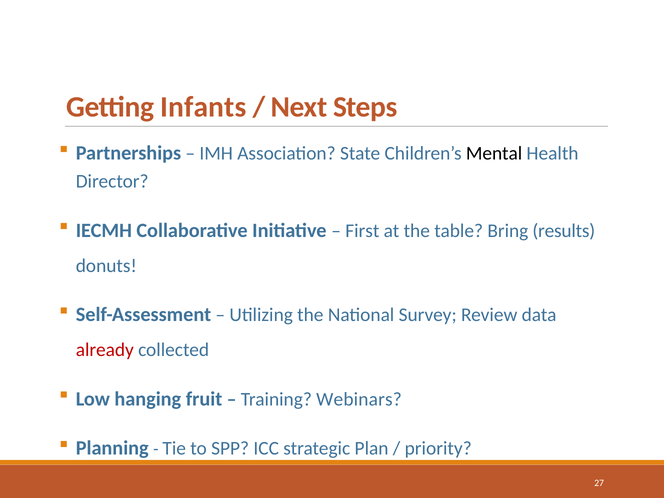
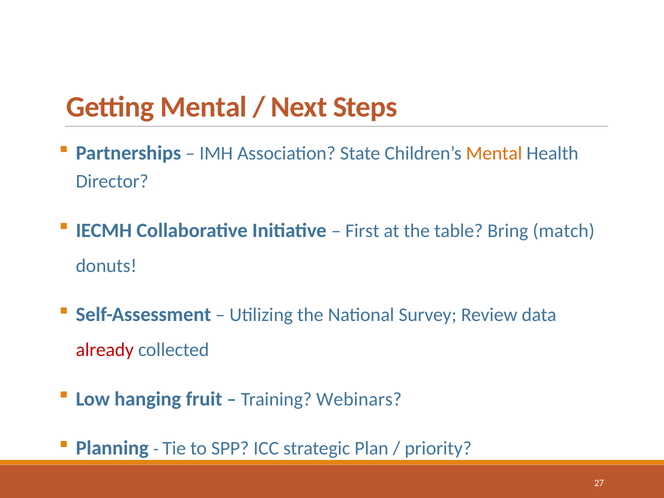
Getting Infants: Infants -> Mental
Mental at (494, 153) colour: black -> orange
results: results -> match
